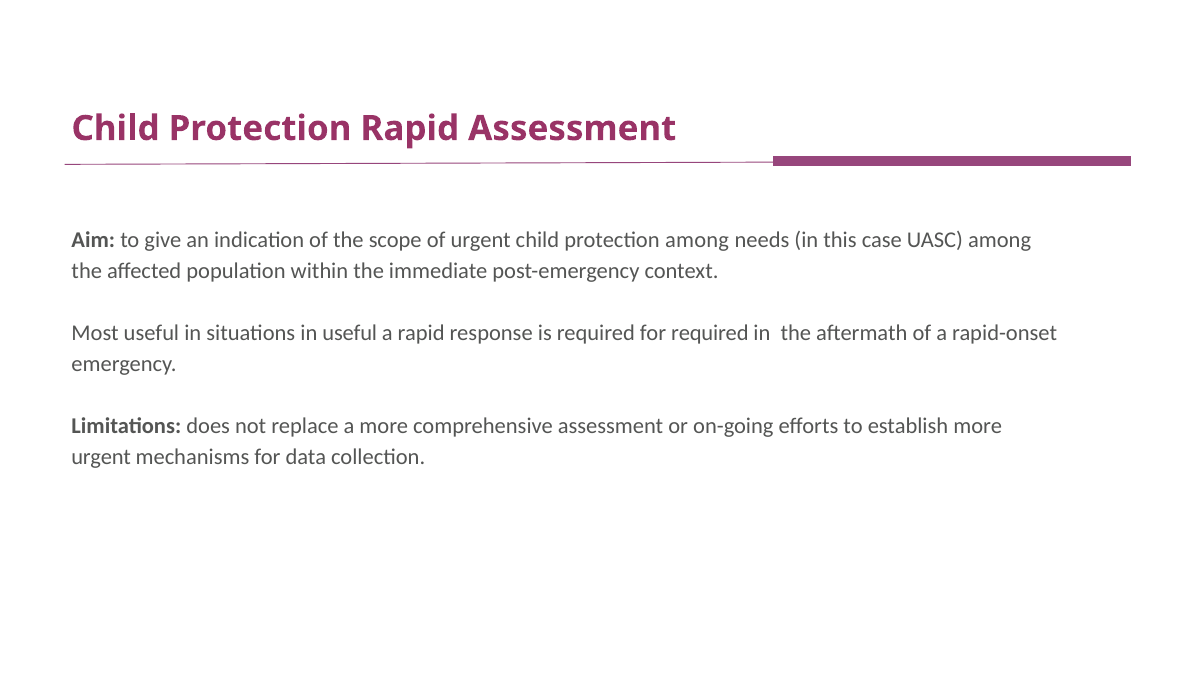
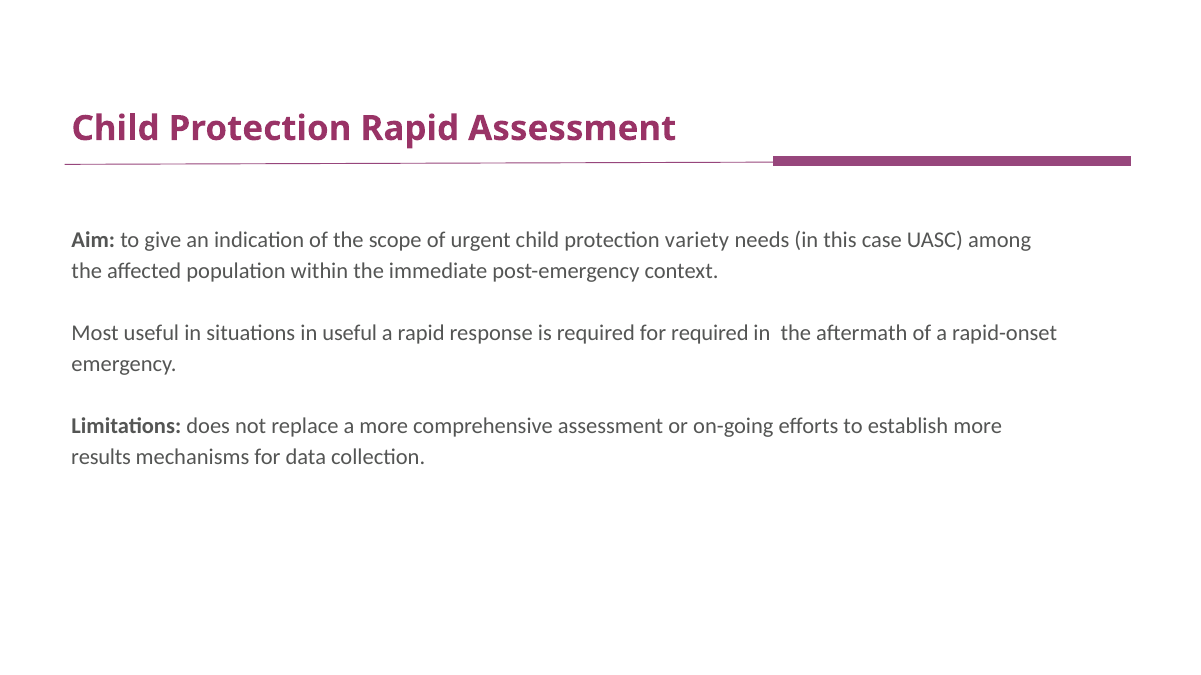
protection among: among -> variety
urgent at (101, 457): urgent -> results
